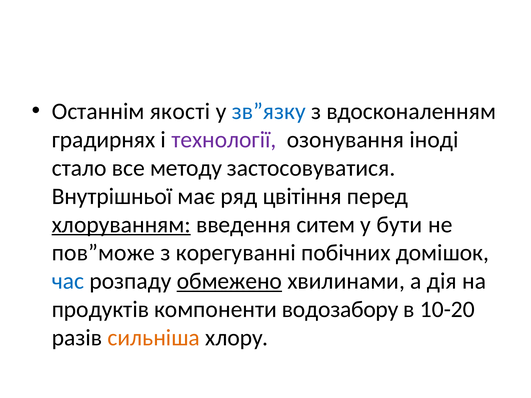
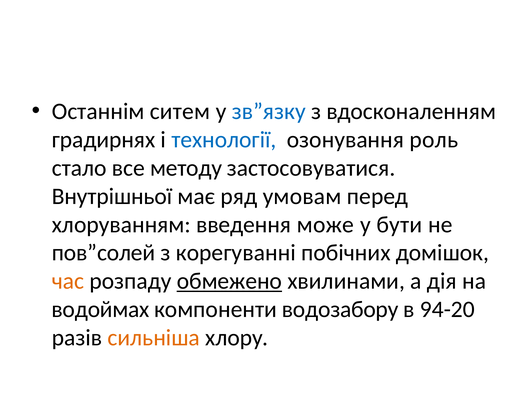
якості: якості -> ситем
технології colour: purple -> blue
іноді: іноді -> роль
цвітіння: цвітіння -> умовам
хлоруванням underline: present -> none
ситем: ситем -> може
пов”може: пов”може -> пов”солей
час colour: blue -> orange
продуктів: продуктів -> водоймах
10-20: 10-20 -> 94-20
